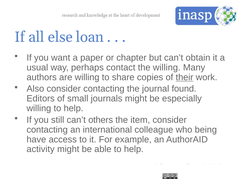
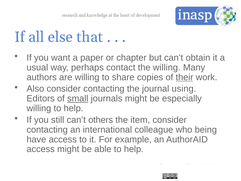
loan: loan -> that
found: found -> using
small underline: none -> present
activity at (41, 149): activity -> access
